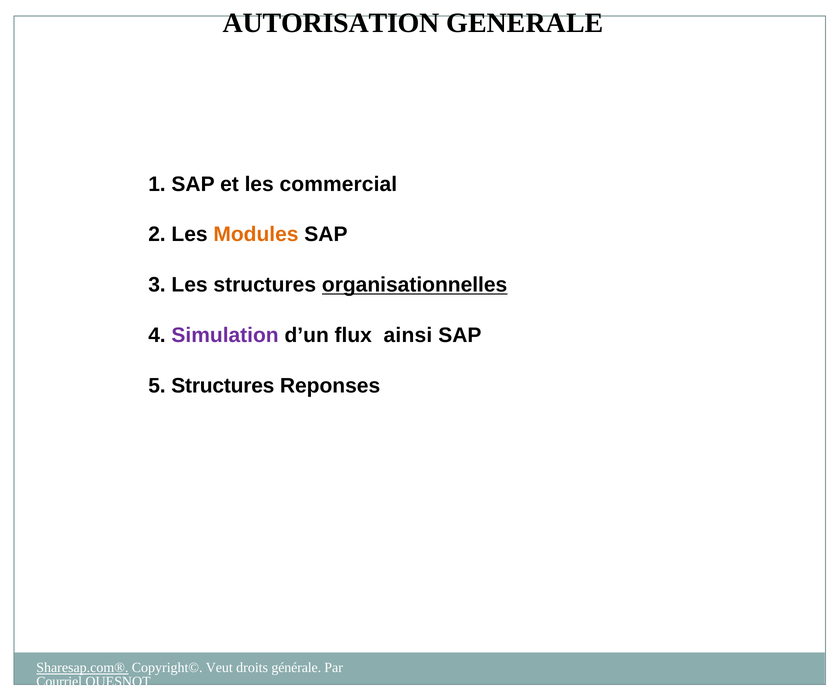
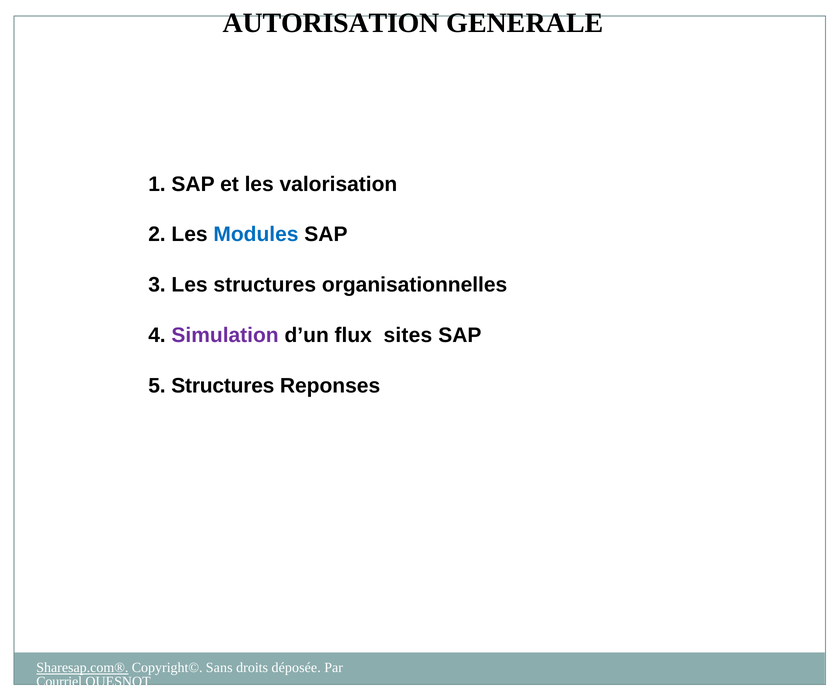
commercial: commercial -> valorisation
Modules colour: orange -> blue
organisationnelles underline: present -> none
ainsi: ainsi -> sites
Veut: Veut -> Sans
générale: générale -> déposée
